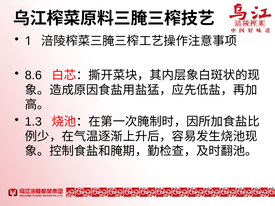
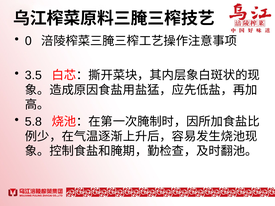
1: 1 -> 0
8.6: 8.6 -> 3.5
1.3: 1.3 -> 5.8
